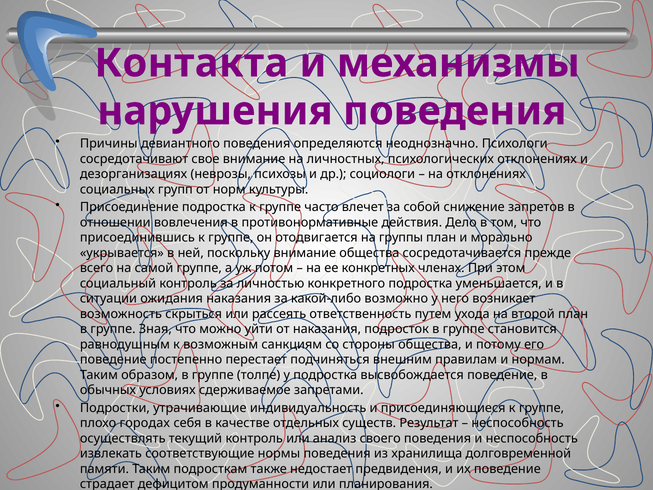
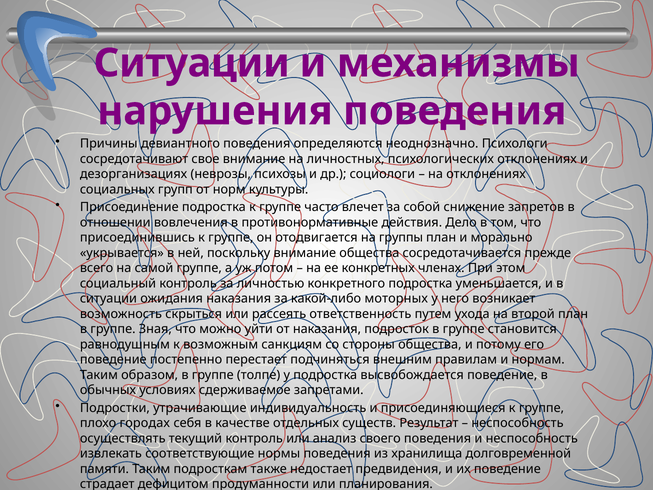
Контакта at (191, 63): Контакта -> Ситуации
возможно: возможно -> моторных
